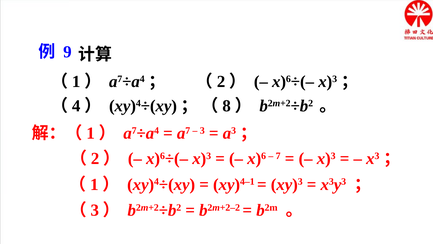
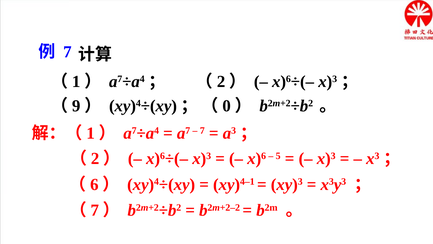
9 at (67, 52): 9 -> 7
4: 4 -> 9
8: 8 -> 0
3 at (202, 130): 3 -> 7
7: 7 -> 5
1 at (94, 184): 1 -> 6
3 at (95, 210): 3 -> 7
